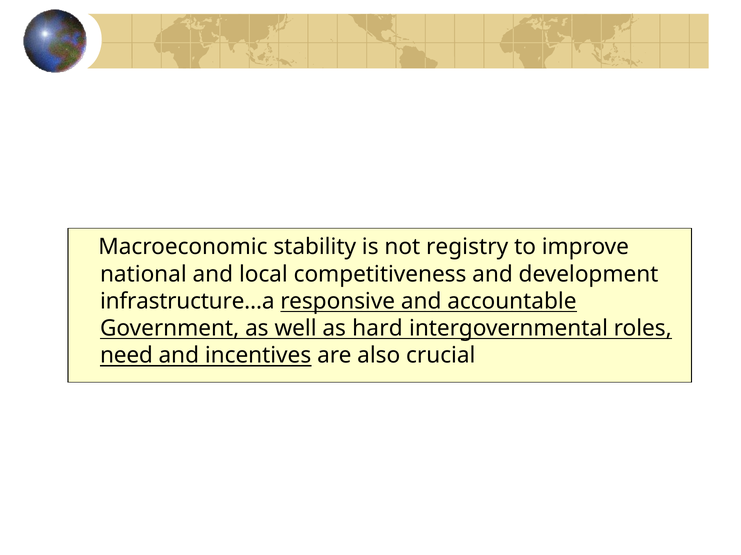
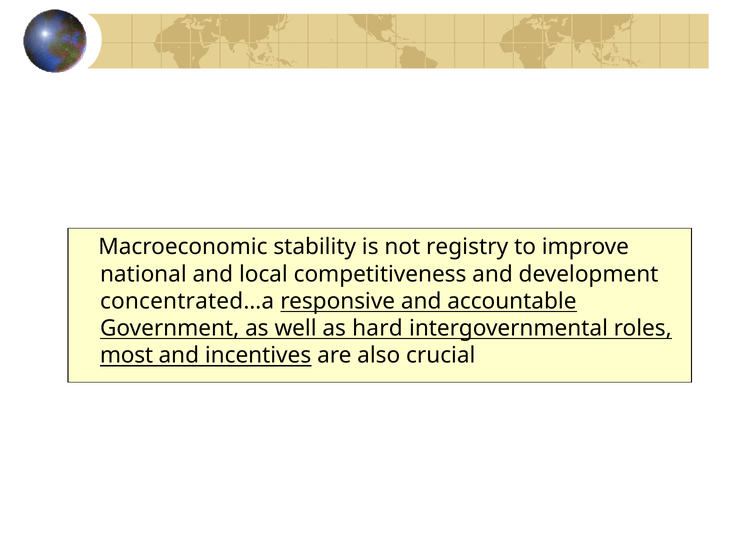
infrastructure…a: infrastructure…a -> concentrated…a
need: need -> most
